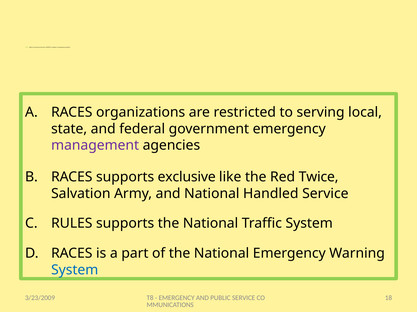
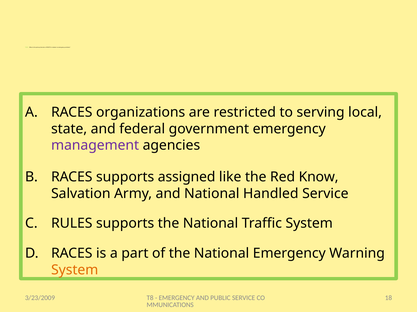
exclusive: exclusive -> assigned
Twice: Twice -> Know
System at (75, 270) colour: blue -> orange
